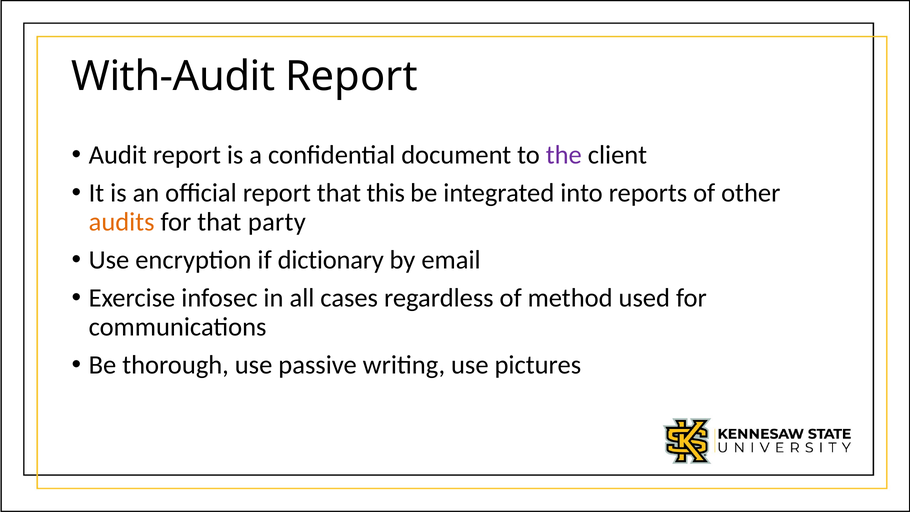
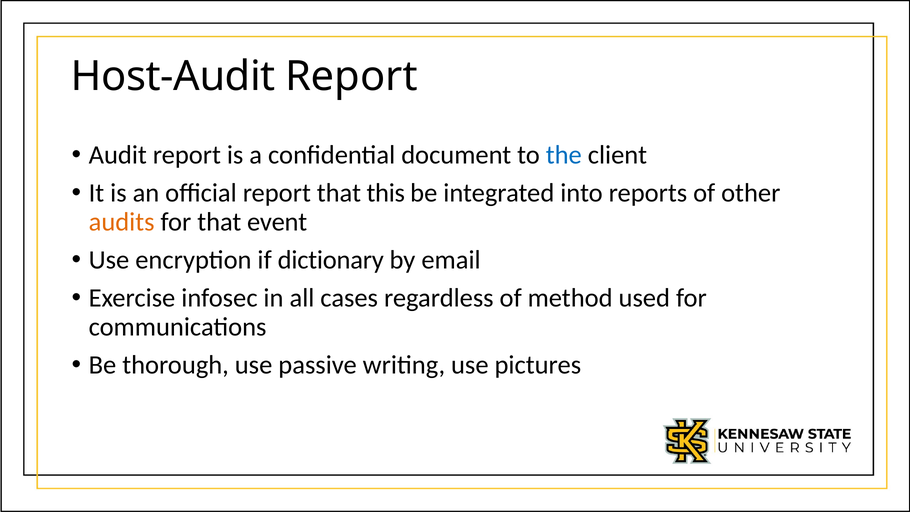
With-Audit: With-Audit -> Host-Audit
the colour: purple -> blue
party: party -> event
